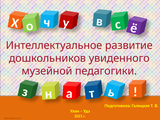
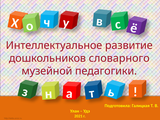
увиденного: увиденного -> словарного
